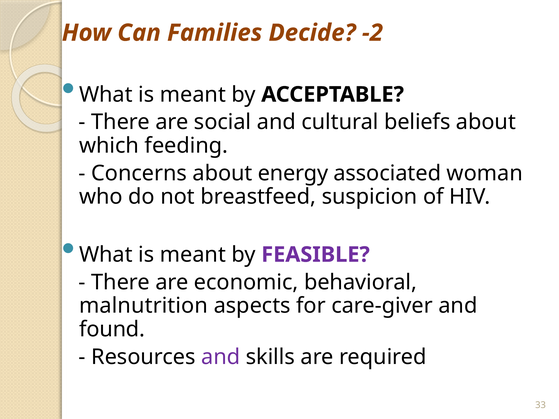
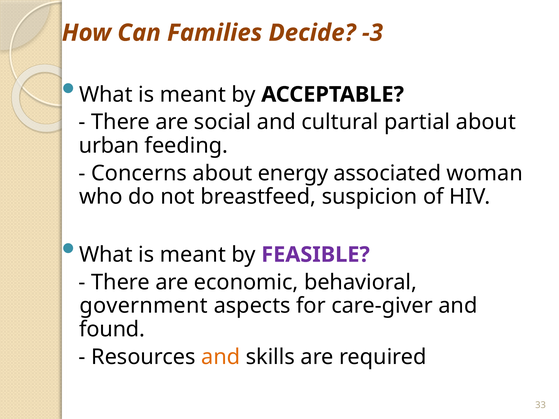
-2: -2 -> -3
beliefs: beliefs -> partial
which: which -> urban
malnutrition: malnutrition -> government
and at (221, 357) colour: purple -> orange
